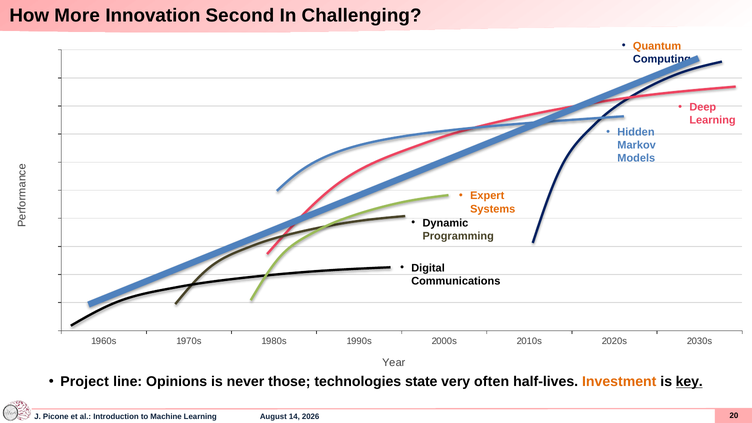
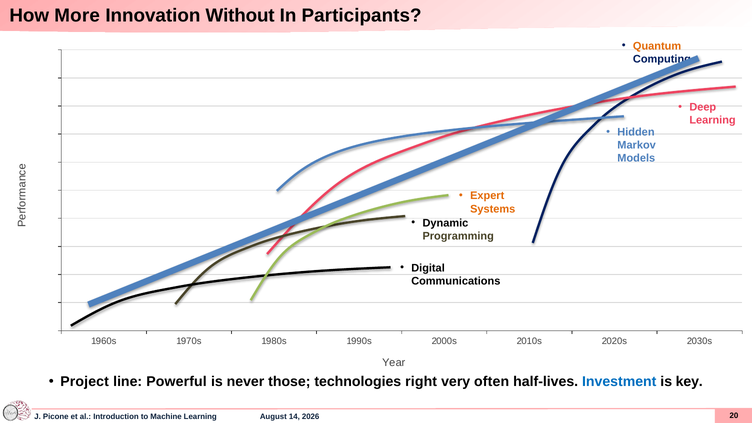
Second: Second -> Without
Challenging: Challenging -> Participants
Opinions: Opinions -> Powerful
state: state -> right
Investment colour: orange -> blue
key underline: present -> none
